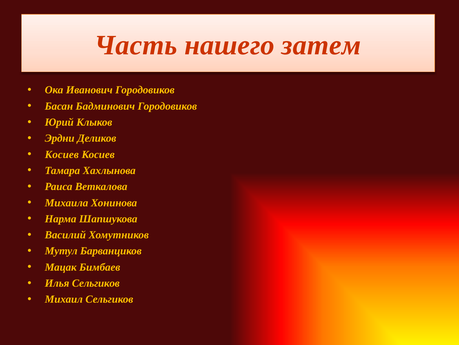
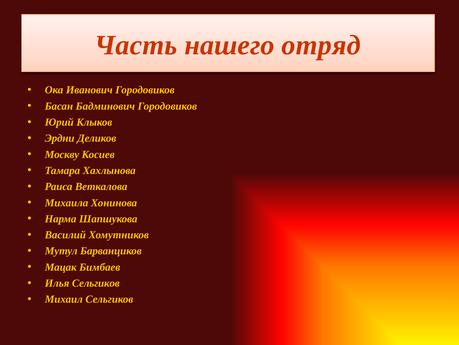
затем: затем -> отряд
Косиев at (62, 154): Косиев -> Москву
